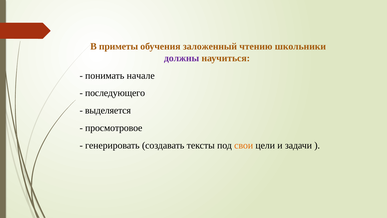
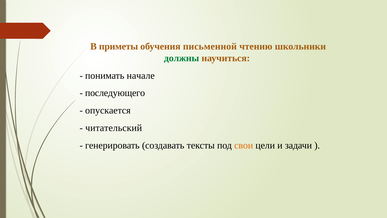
заложенный: заложенный -> письменной
должны colour: purple -> green
выделяется: выделяется -> опускается
просмотровое: просмотровое -> читательский
